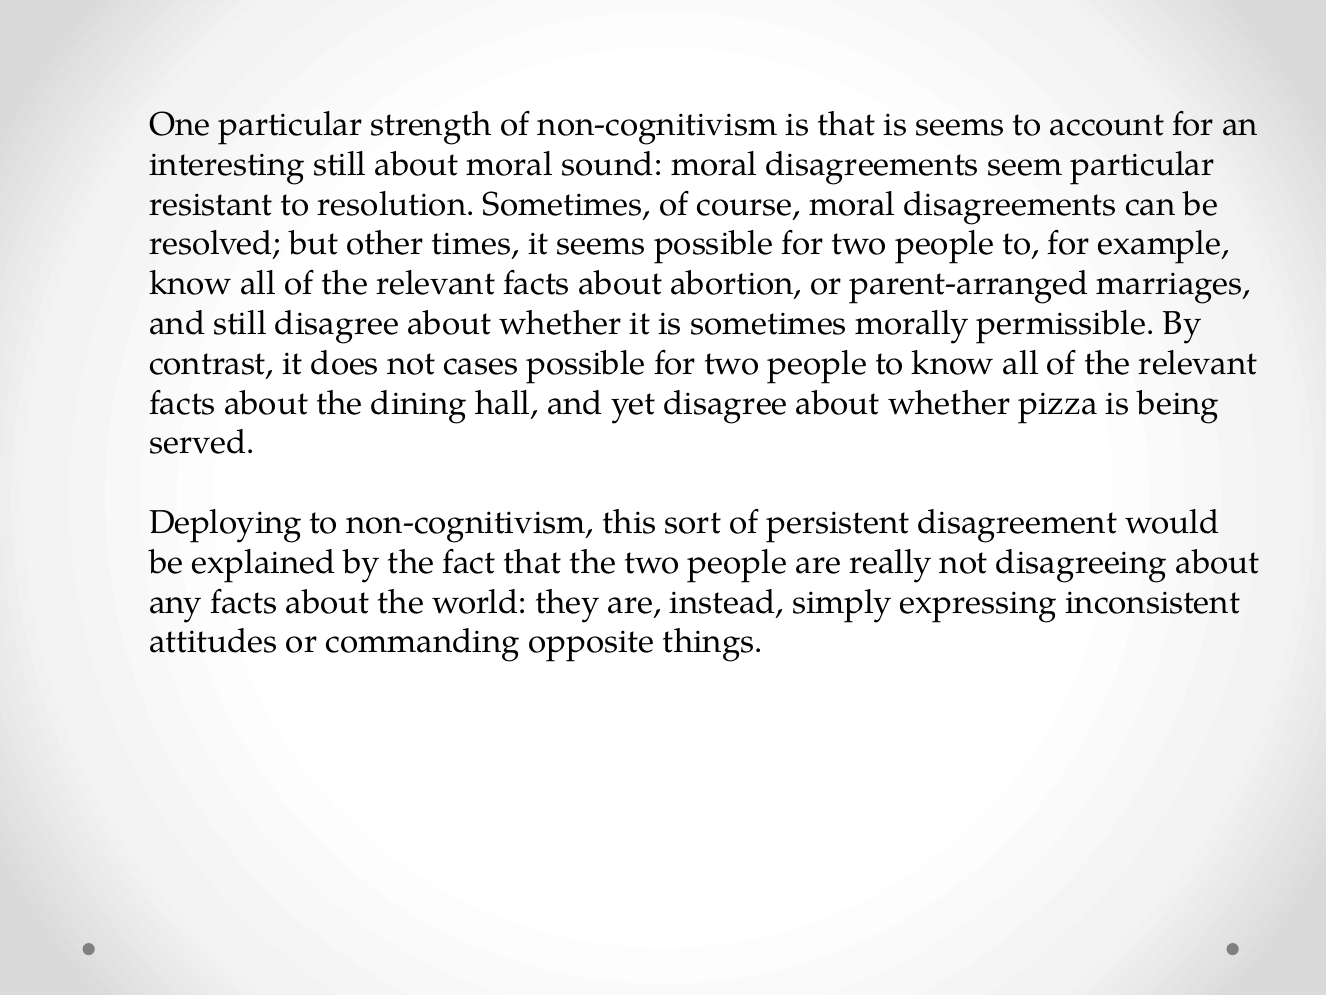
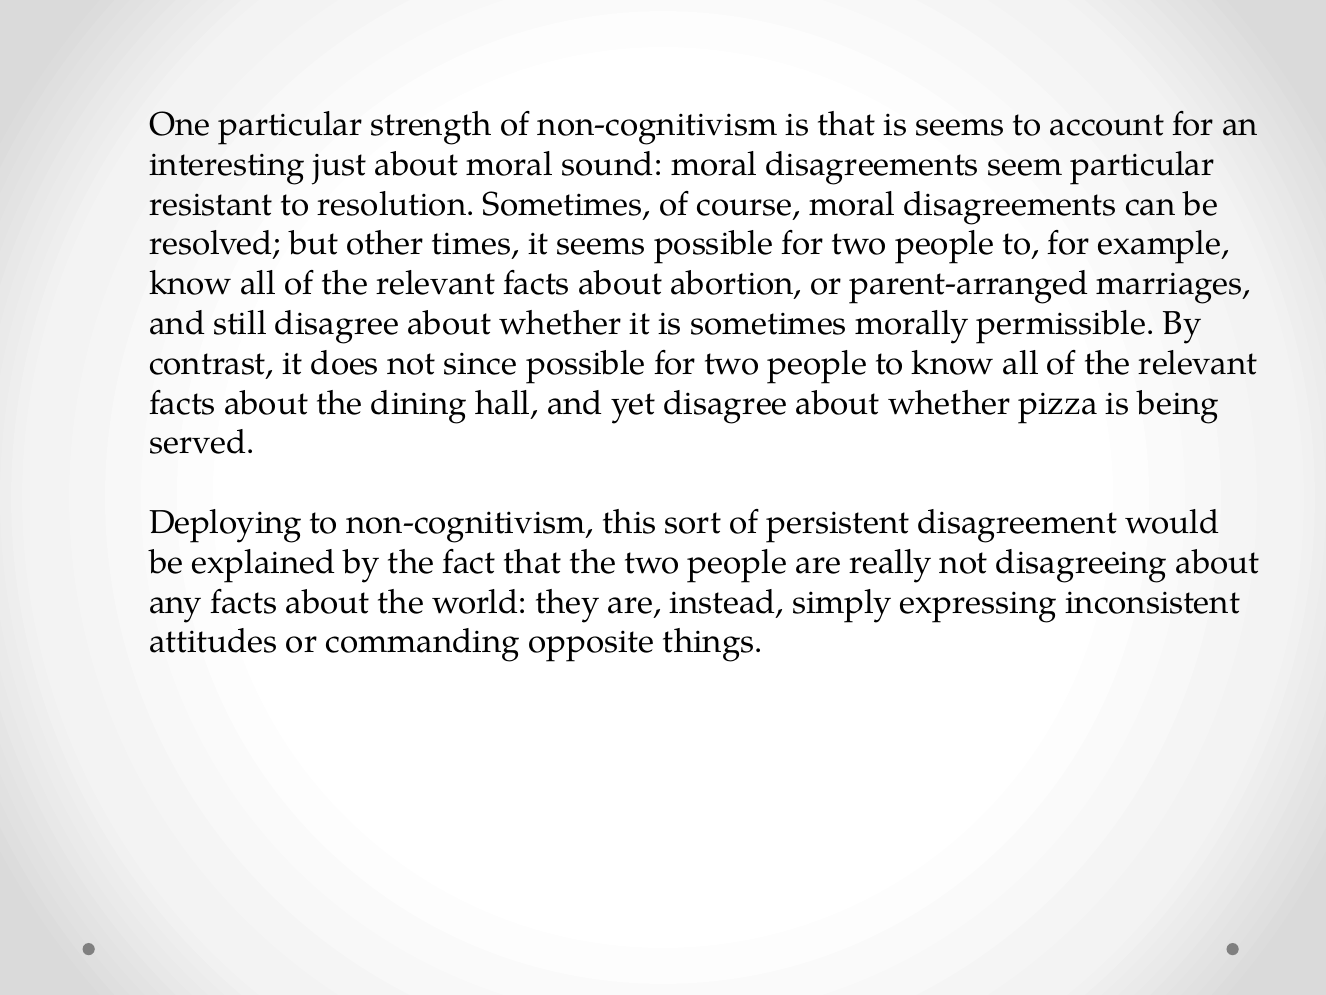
interesting still: still -> just
cases: cases -> since
